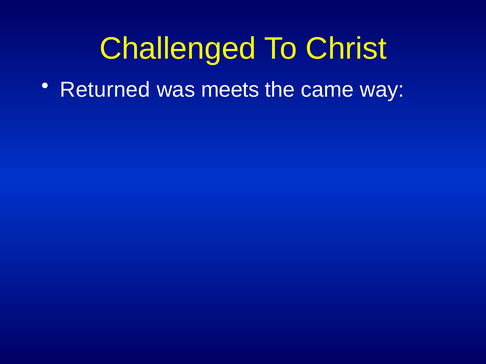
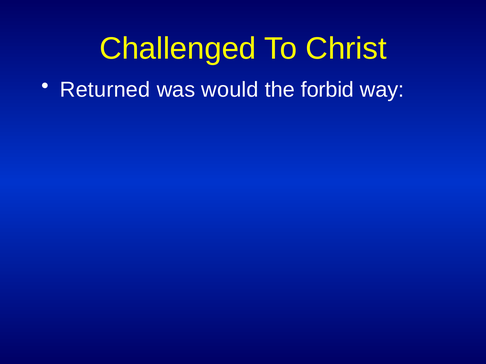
meets: meets -> would
came: came -> forbid
